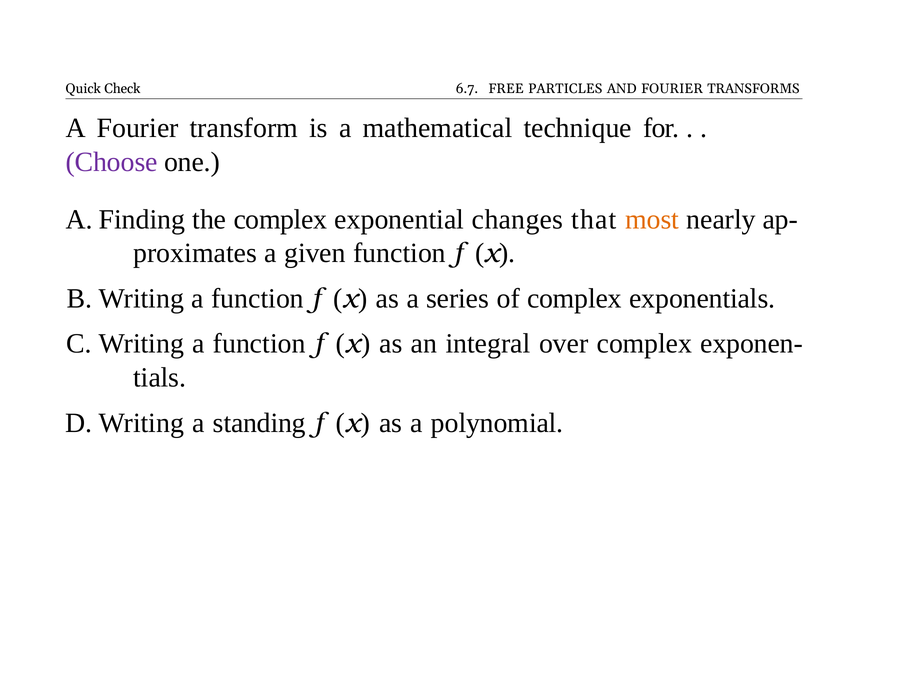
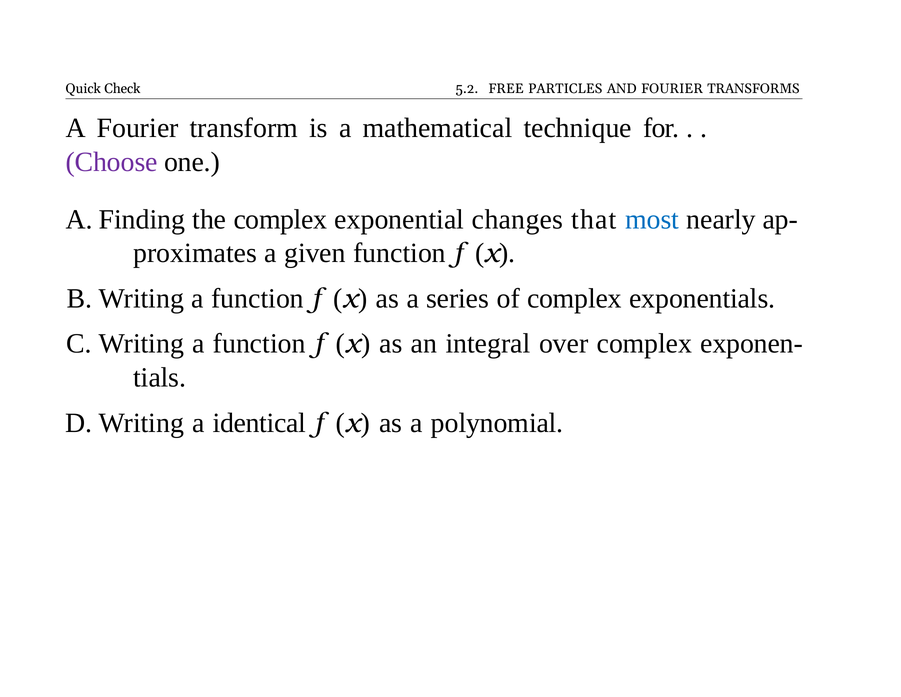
6.7: 6.7 -> 5.2
most colour: orange -> blue
standing: standing -> identical
